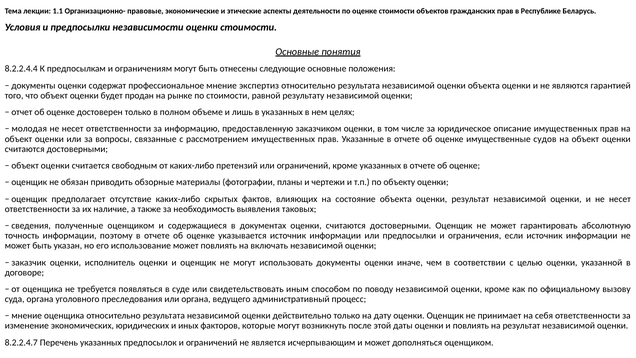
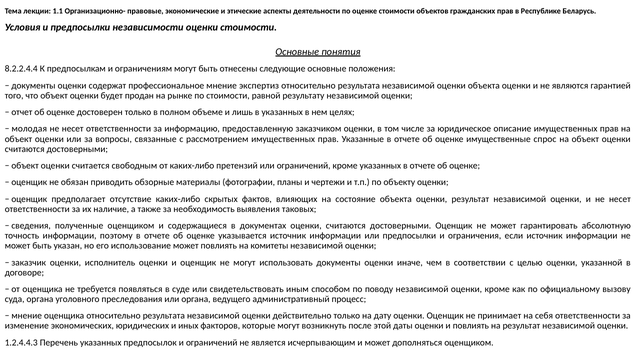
судов: судов -> спрос
включать: включать -> комитеты
8.2.2.4.7: 8.2.2.4.7 -> 1.2.4.4.3
